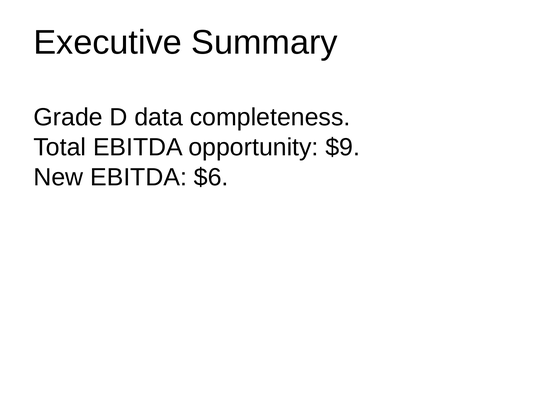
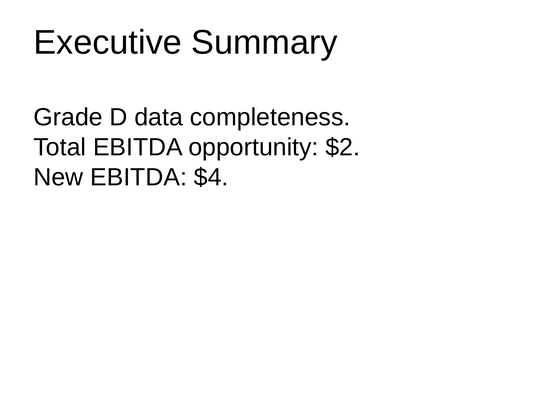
$9: $9 -> $2
$6: $6 -> $4
